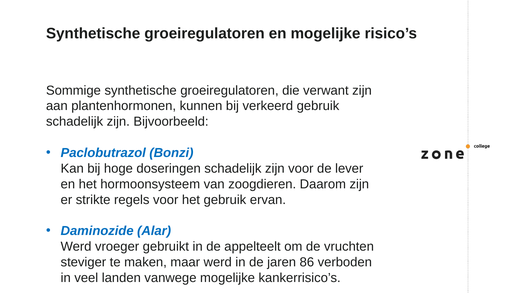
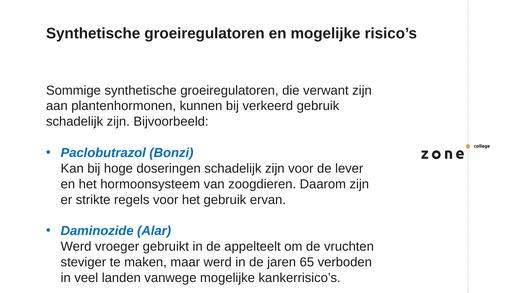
86: 86 -> 65
